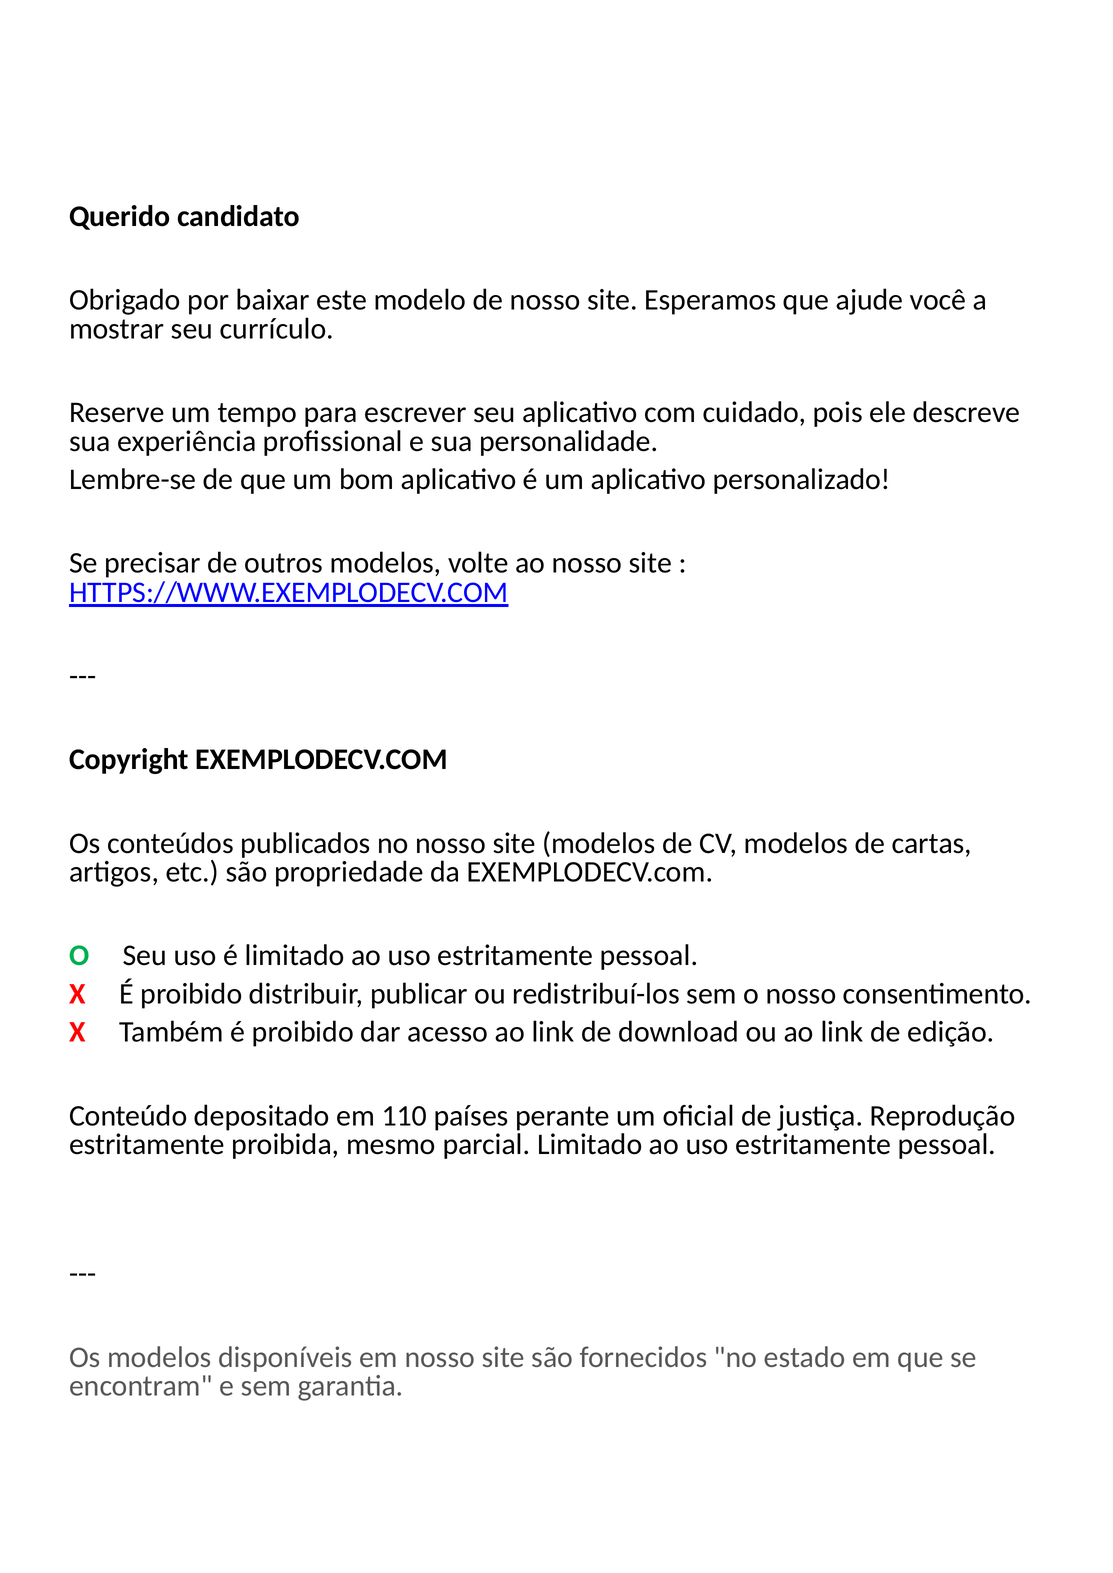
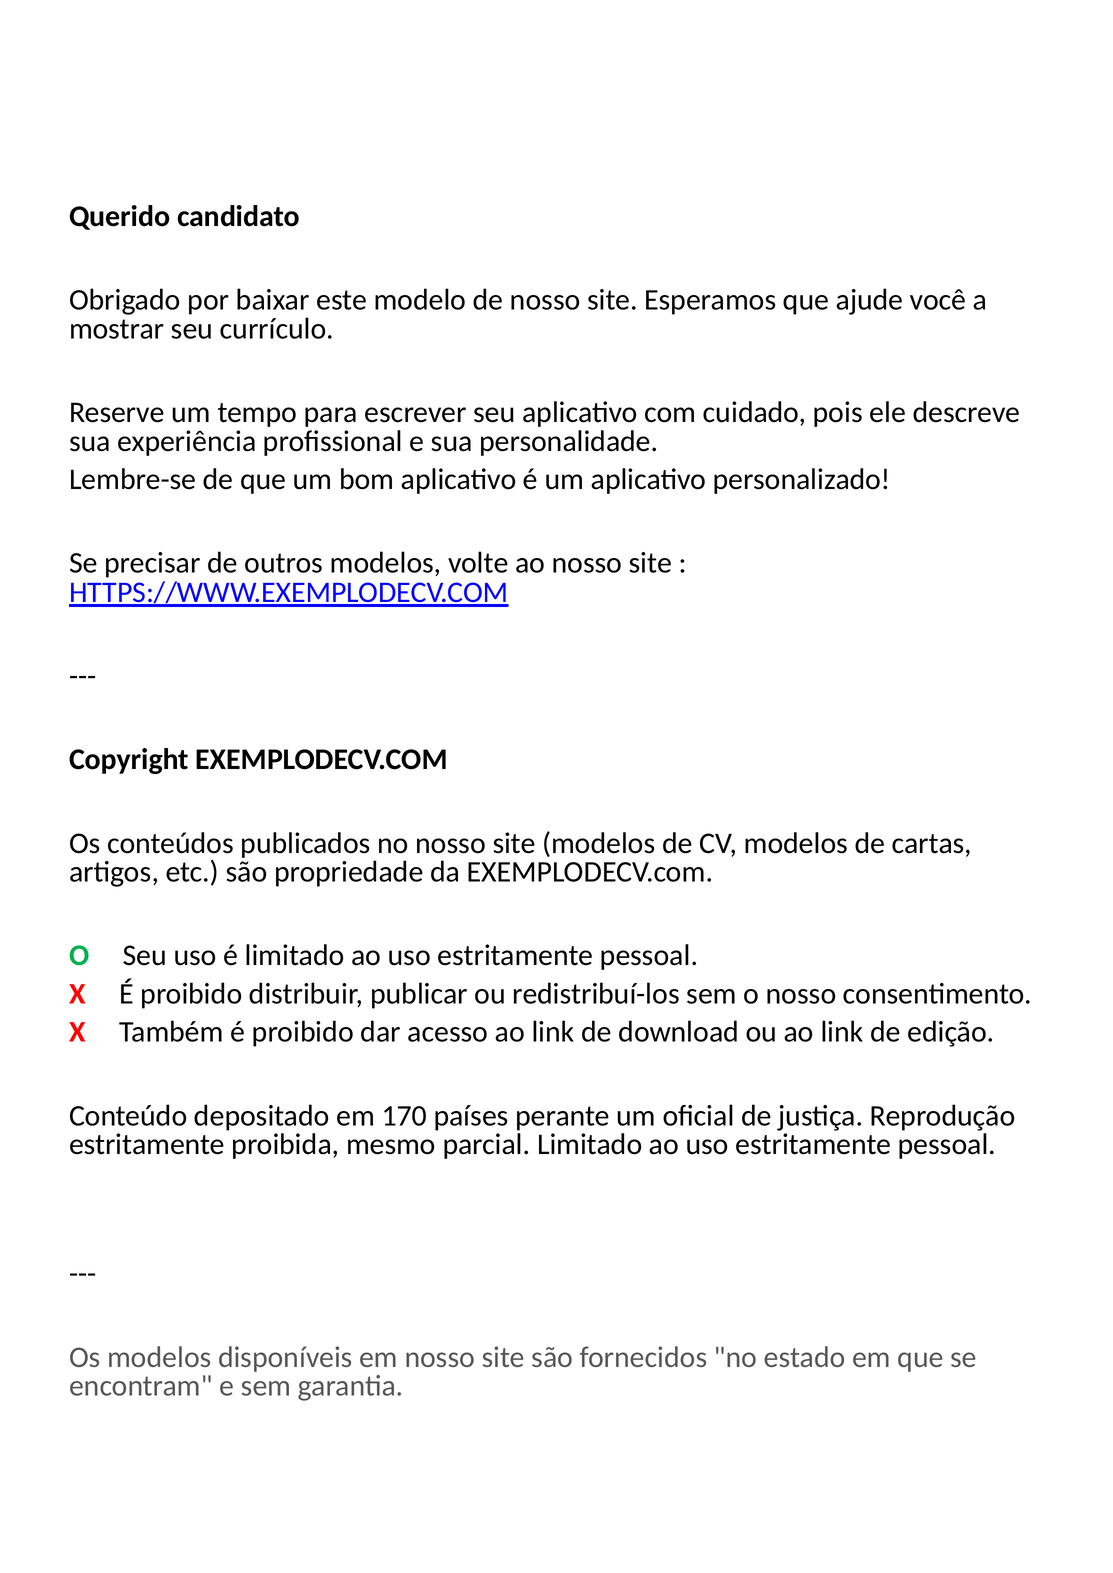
110: 110 -> 170
